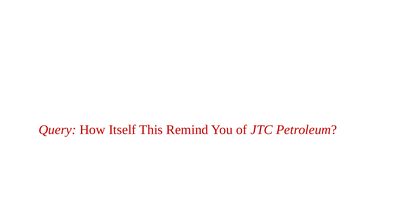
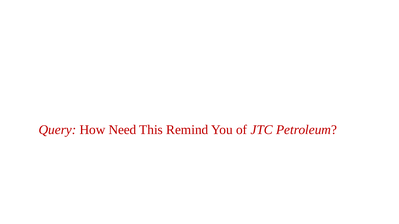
Itself: Itself -> Need
